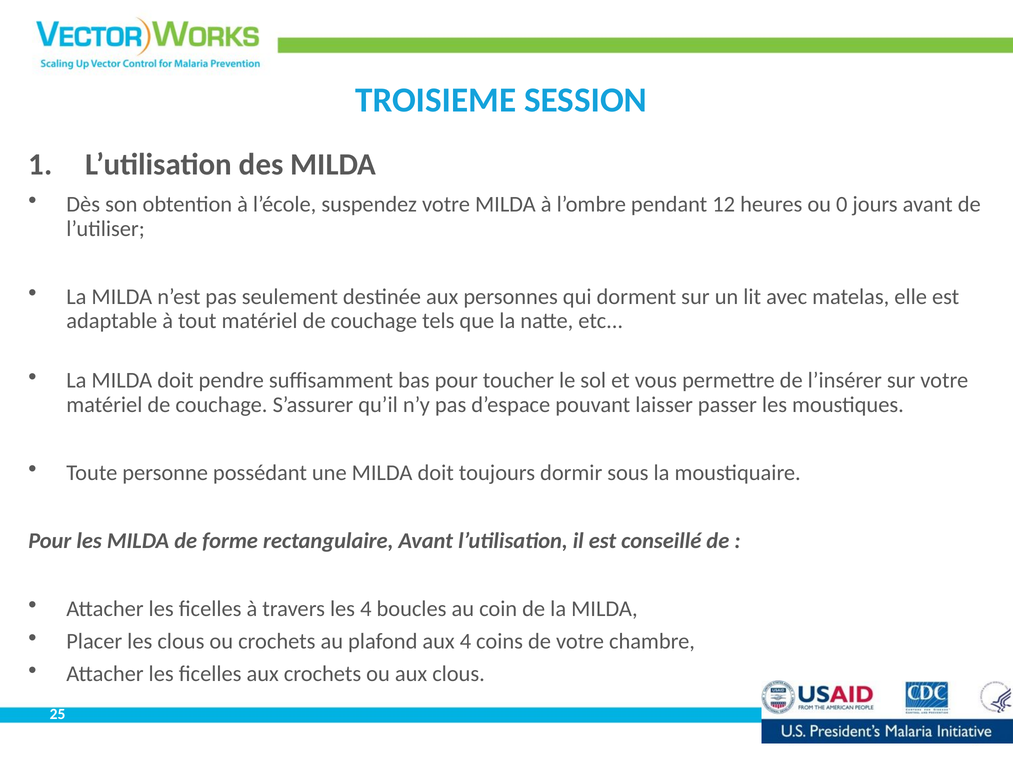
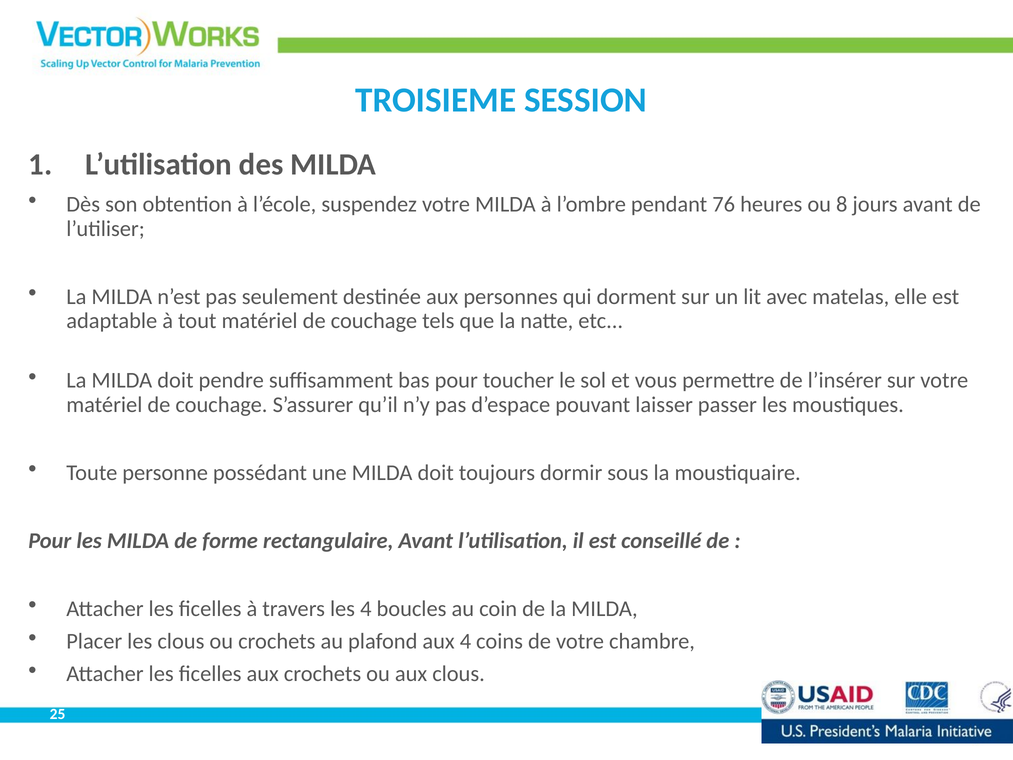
12: 12 -> 76
0: 0 -> 8
